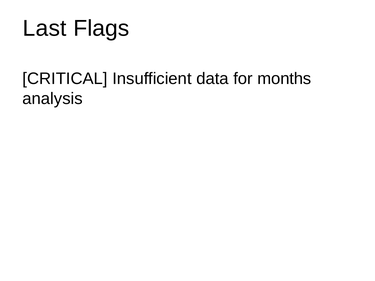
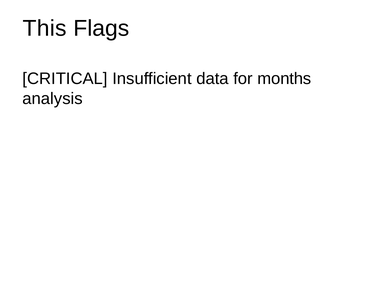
Last: Last -> This
